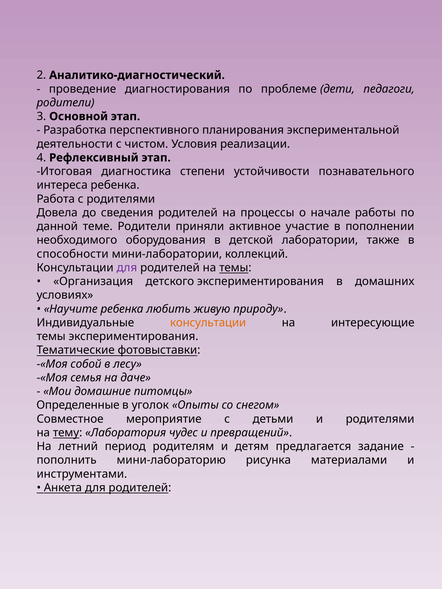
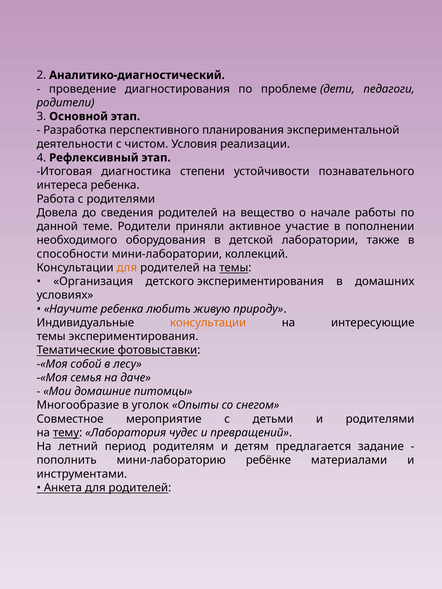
процессы: процессы -> вещество
для at (127, 268) colour: purple -> orange
Определенные: Определенные -> Многообразие
рисунка: рисунка -> ребёнке
